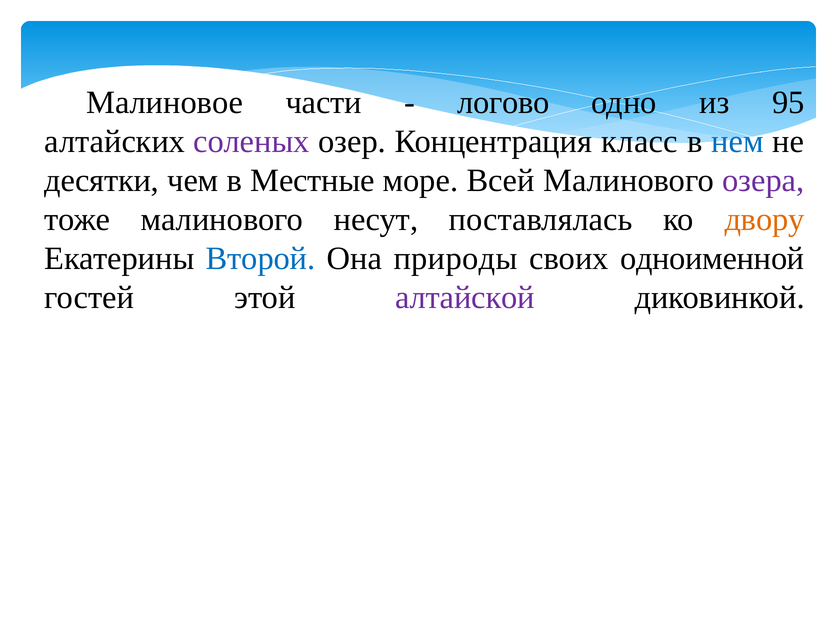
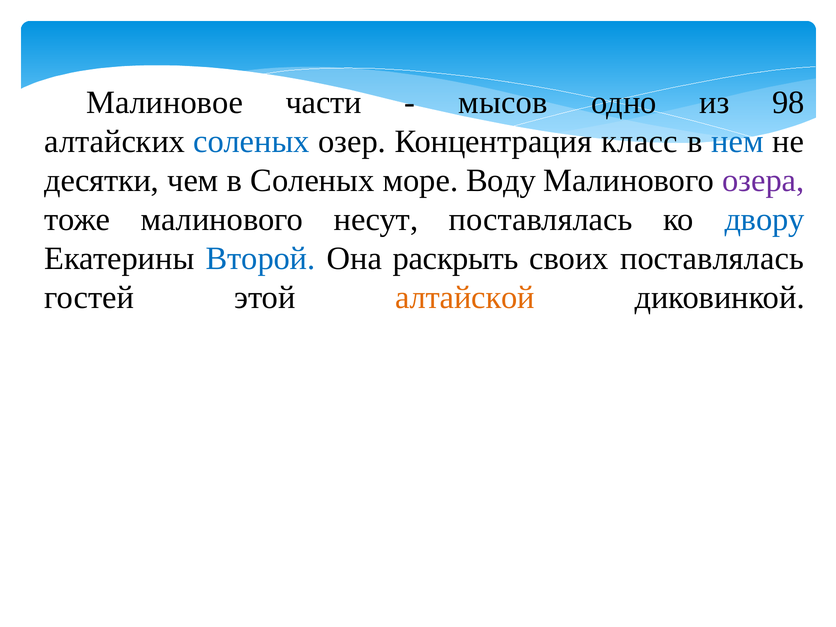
логово: логово -> мысов
95: 95 -> 98
соленых at (251, 141) colour: purple -> blue
в Местные: Местные -> Соленых
Всей: Всей -> Воду
двору colour: orange -> blue
природы: природы -> раскрыть
своих одноименной: одноименной -> поставлялась
алтайской colour: purple -> orange
